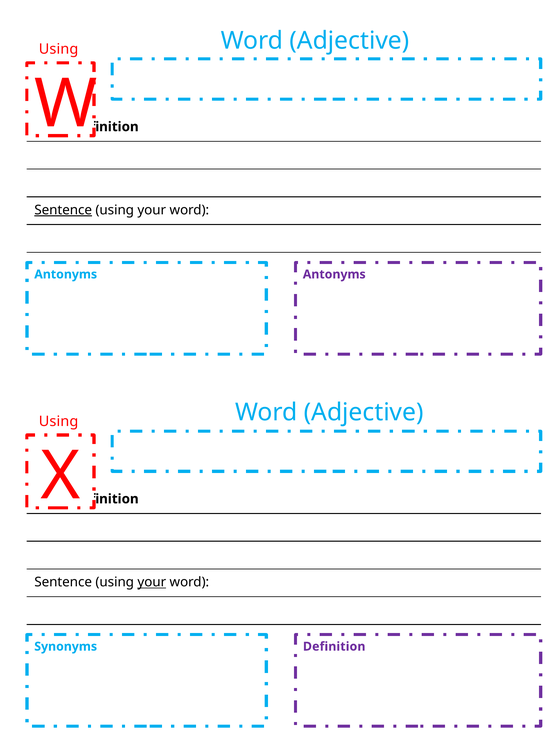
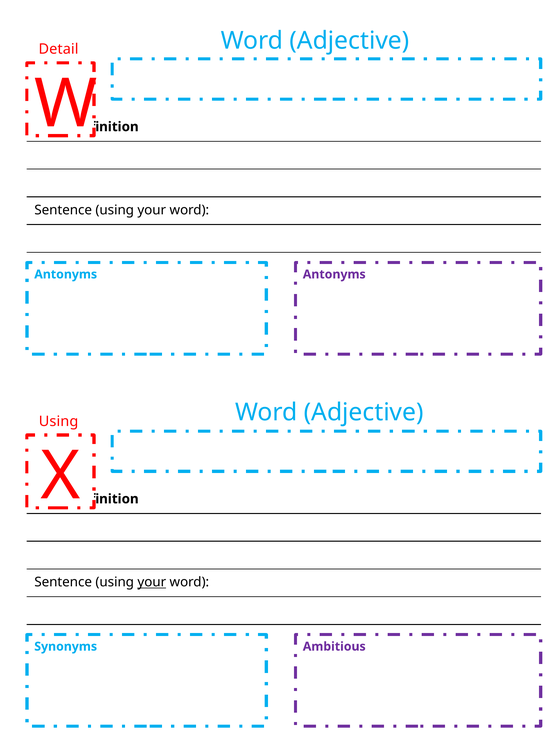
Using at (59, 49): Using -> Detail
Sentence at (63, 210) underline: present -> none
Synonyms Definition: Definition -> Ambitious
